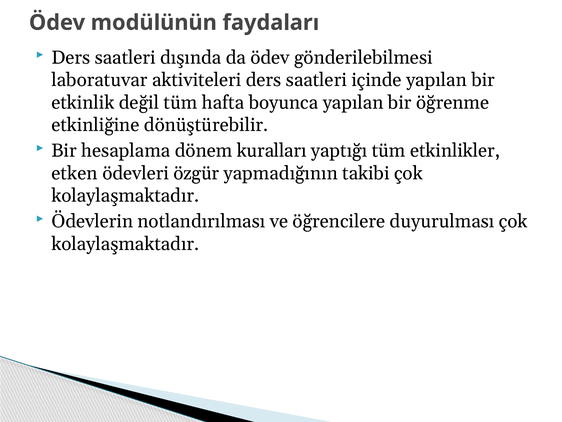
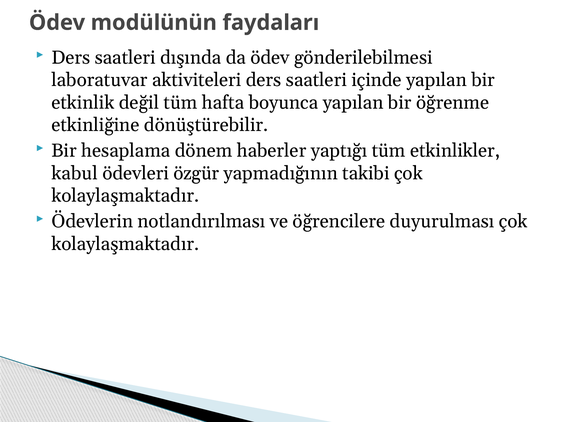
kuralları: kuralları -> haberler
etken: etken -> kabul
